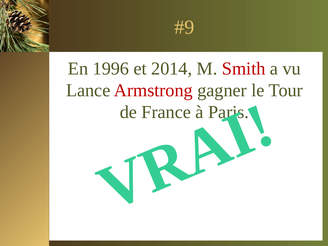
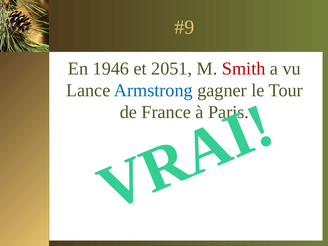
1996: 1996 -> 1946
2014: 2014 -> 2051
Armstrong colour: red -> blue
